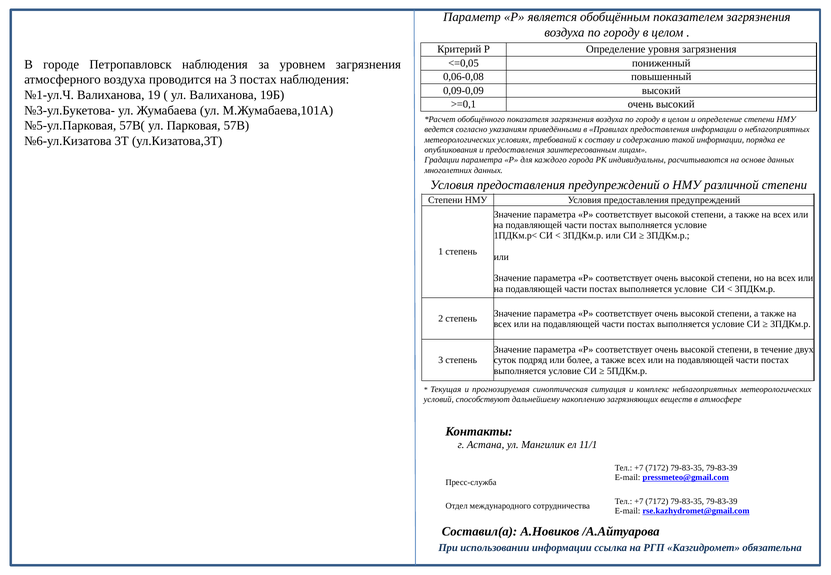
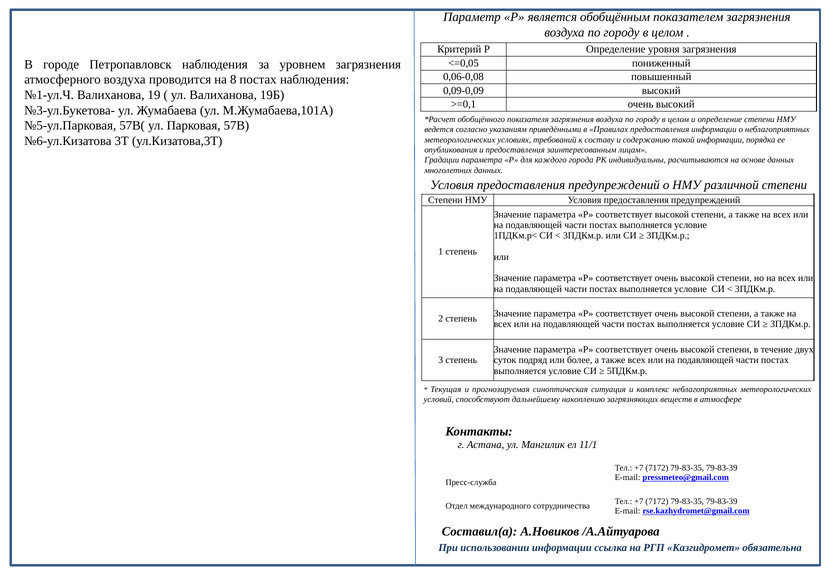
на 3: 3 -> 8
